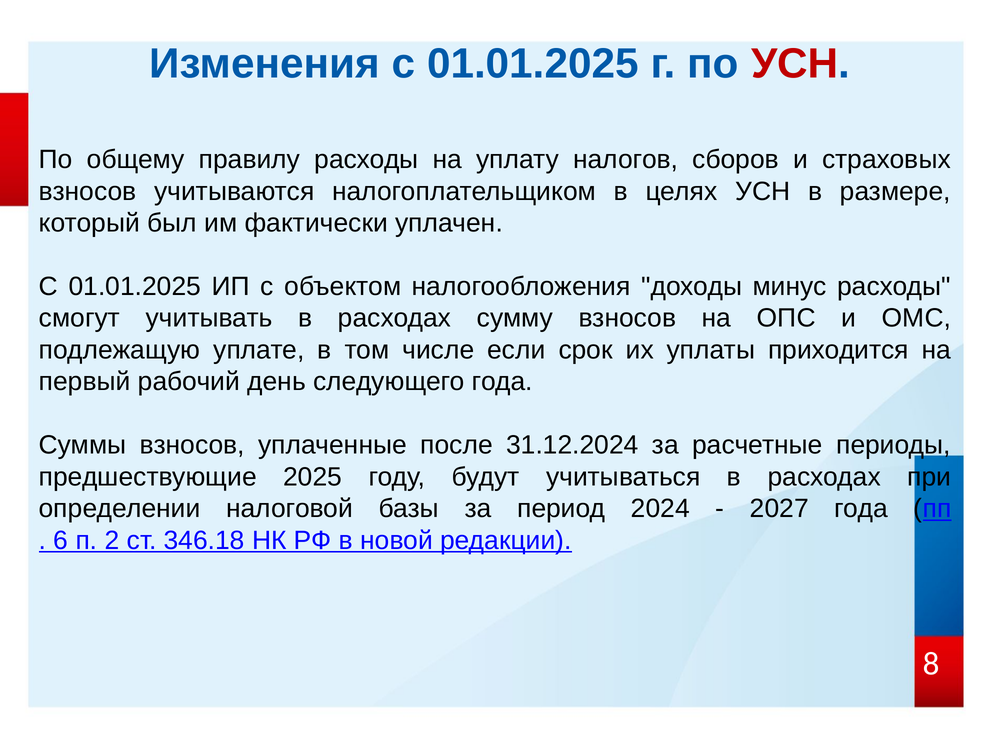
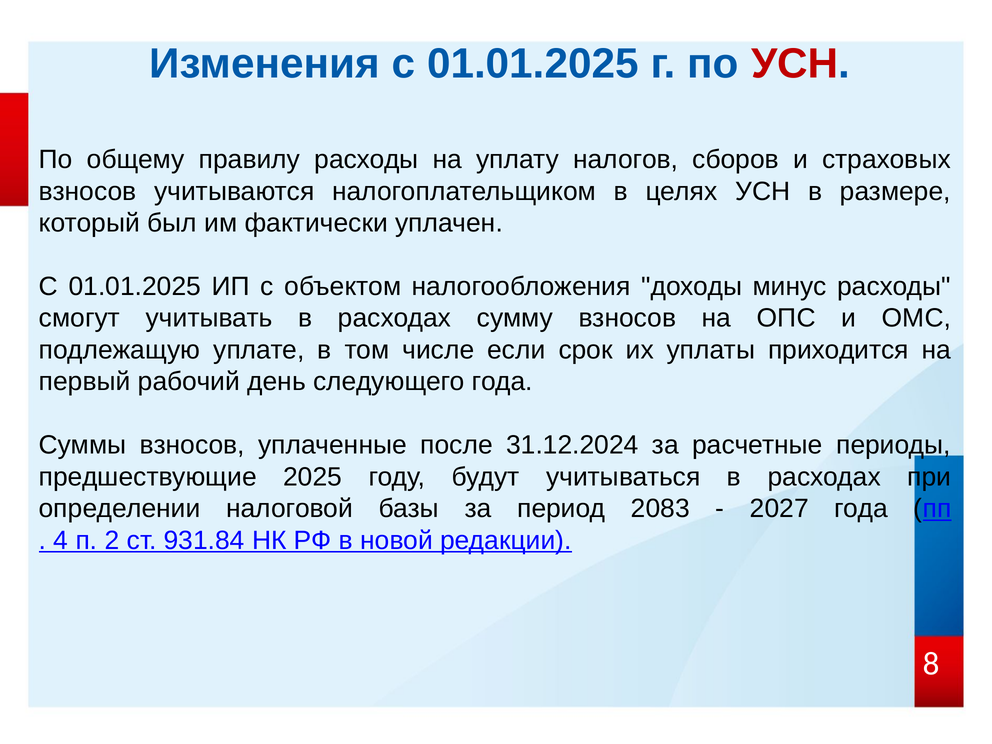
2024: 2024 -> 2083
6: 6 -> 4
346.18: 346.18 -> 931.84
